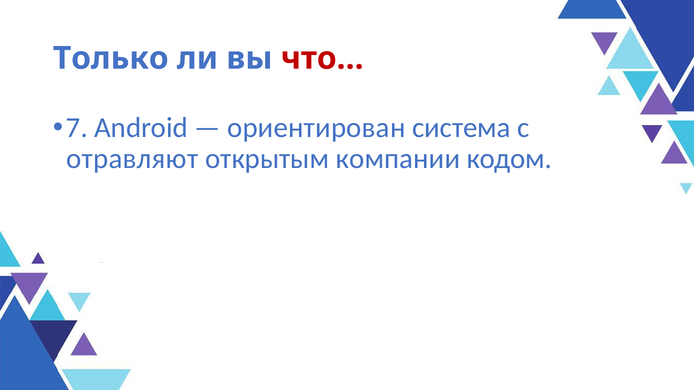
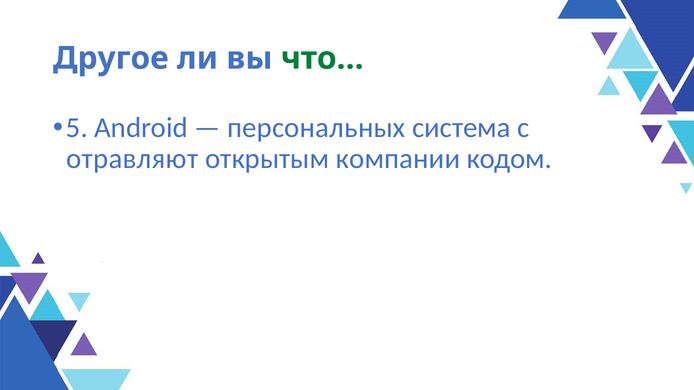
Только: Только -> Другое
что… colour: red -> green
7: 7 -> 5
ориентирован: ориентирован -> персональных
